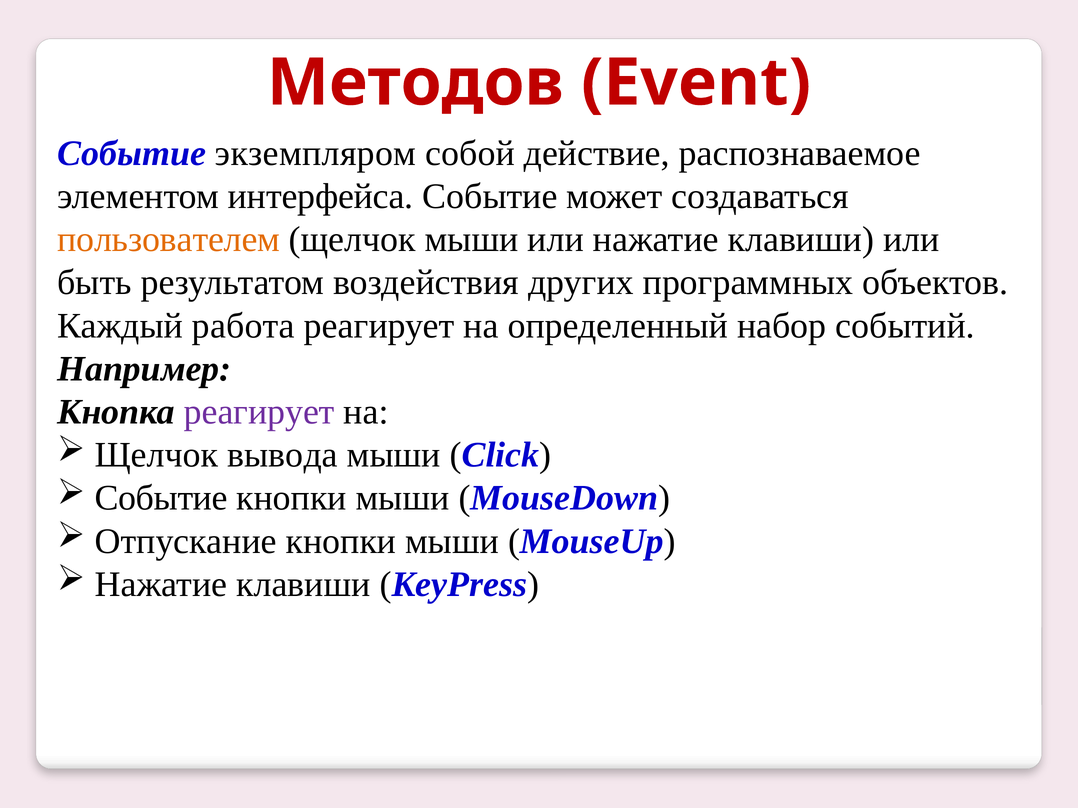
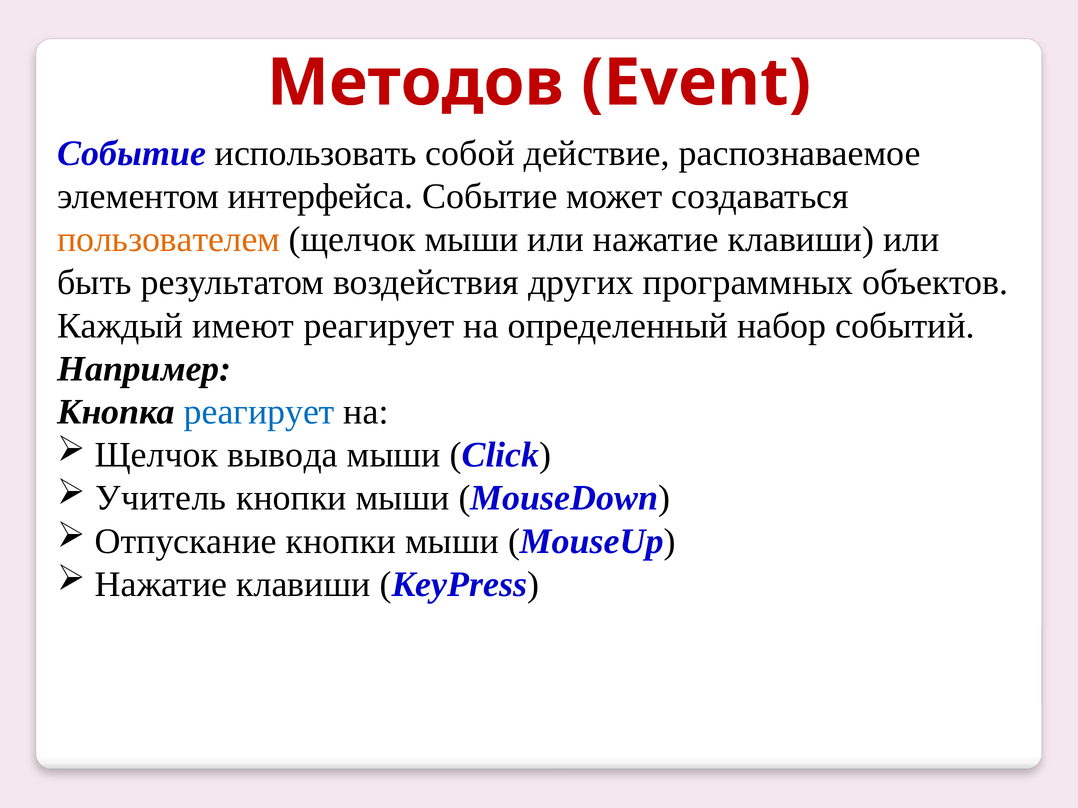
экземпляром: экземпляром -> использовать
работа: работа -> имеют
реагирует at (259, 412) colour: purple -> blue
Событие at (161, 498): Событие -> Учитель
